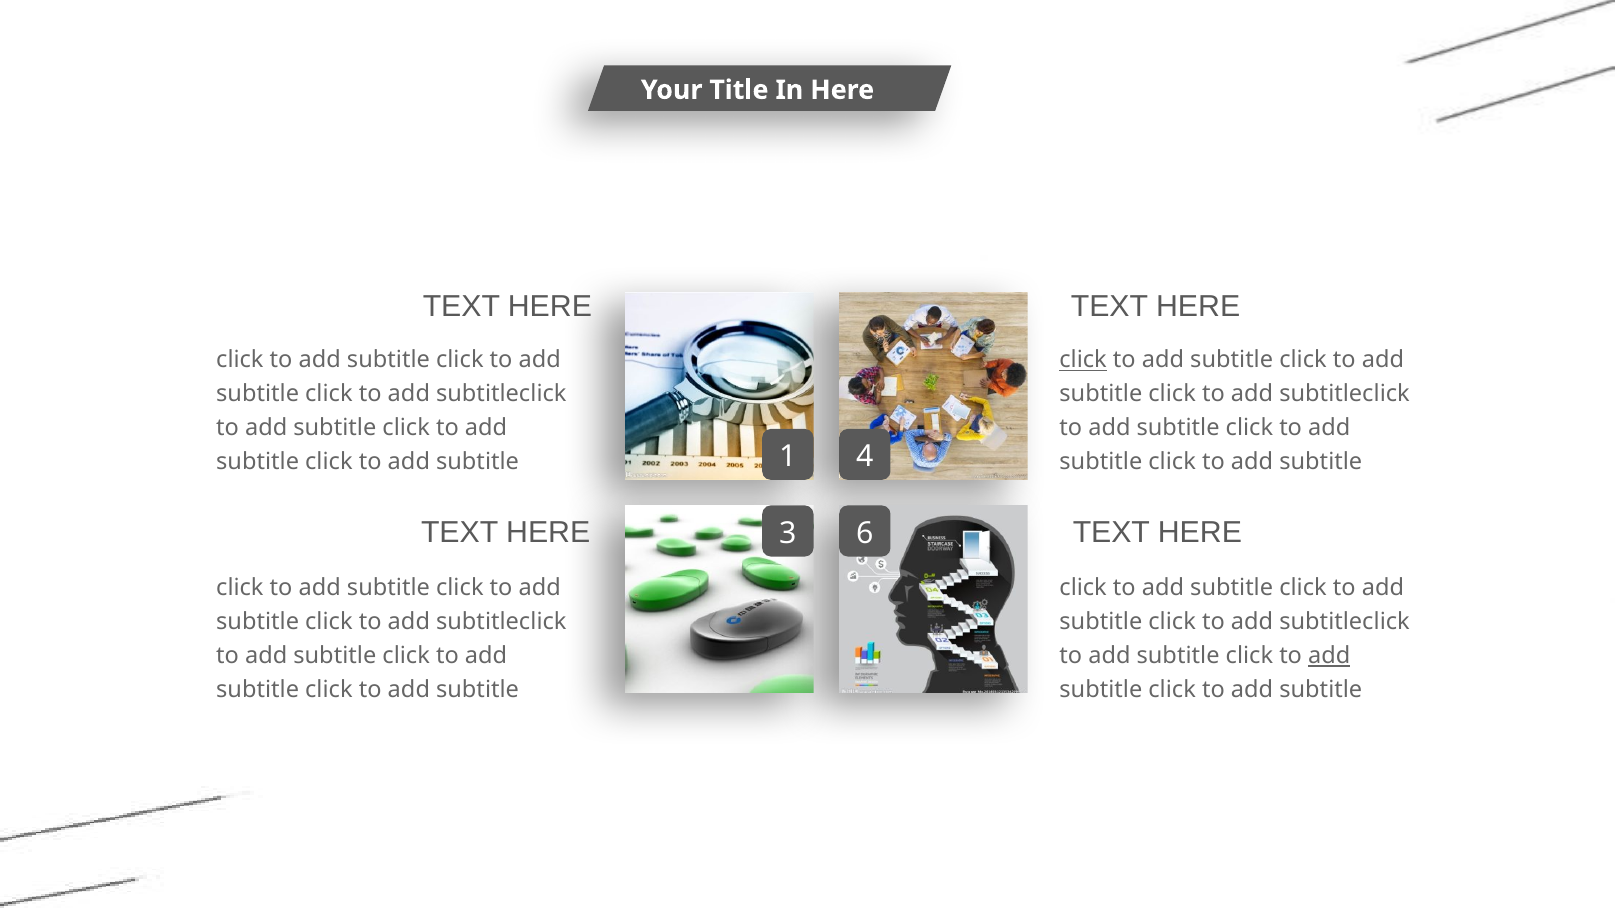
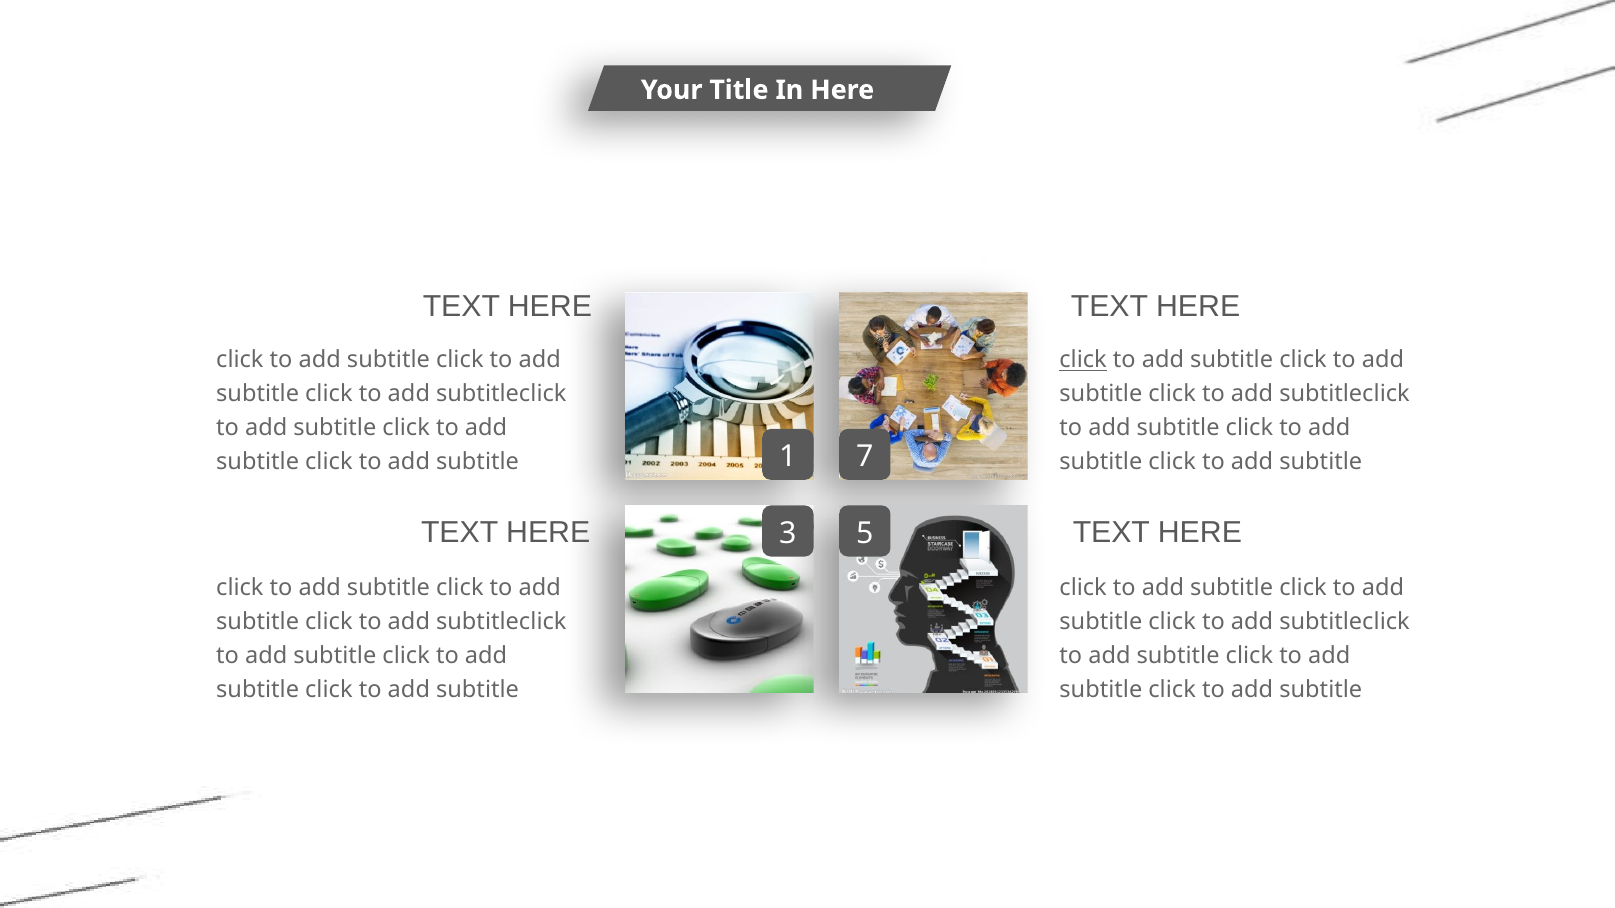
4: 4 -> 7
6: 6 -> 5
add at (1329, 656) underline: present -> none
